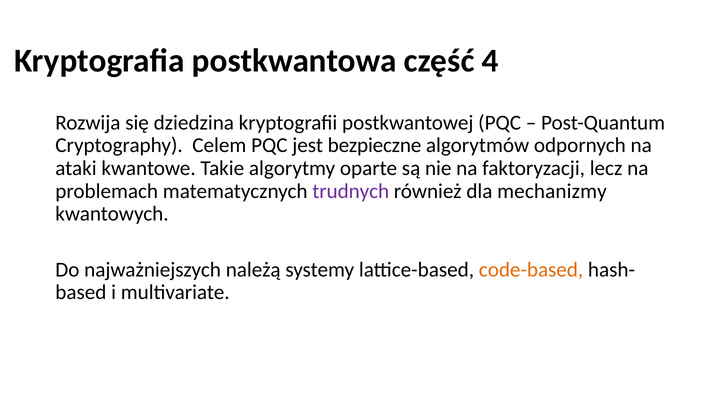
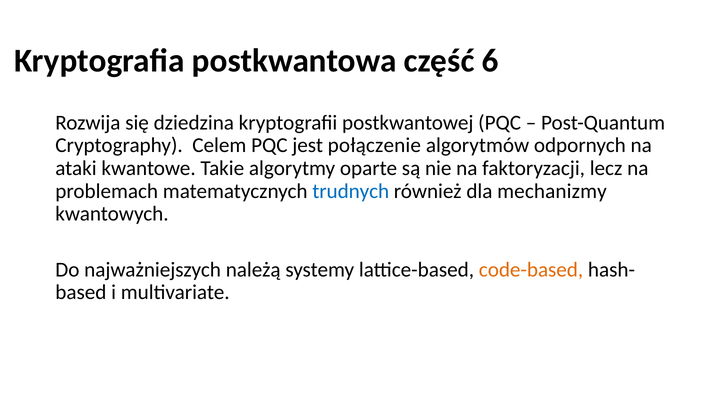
4: 4 -> 6
bezpieczne: bezpieczne -> połączenie
trudnych colour: purple -> blue
